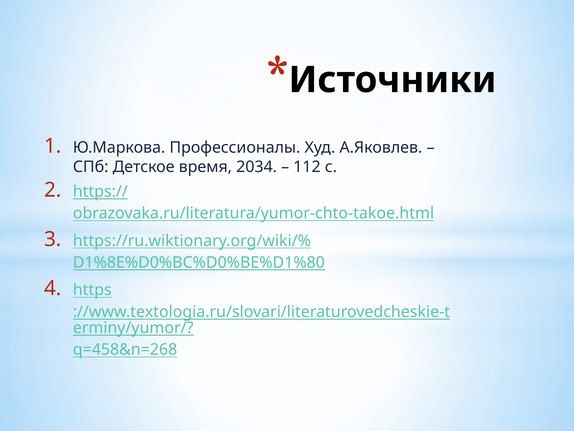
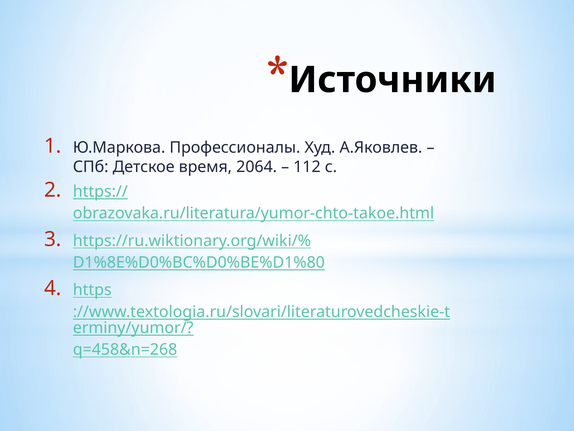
2034: 2034 -> 2064
